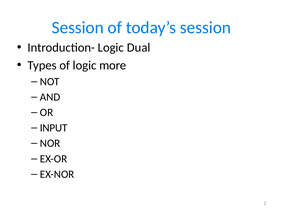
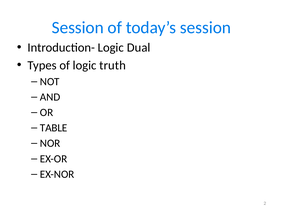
more: more -> truth
INPUT: INPUT -> TABLE
